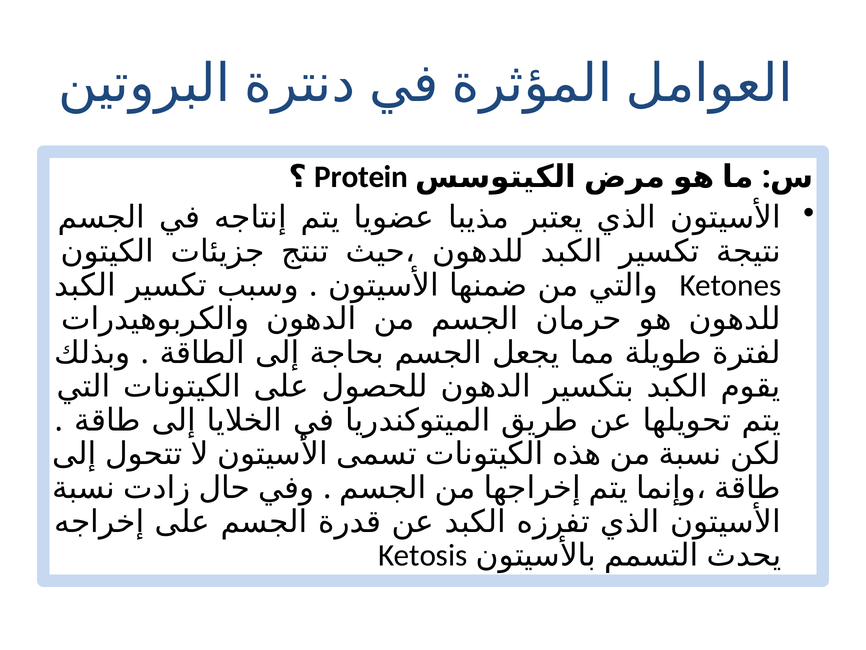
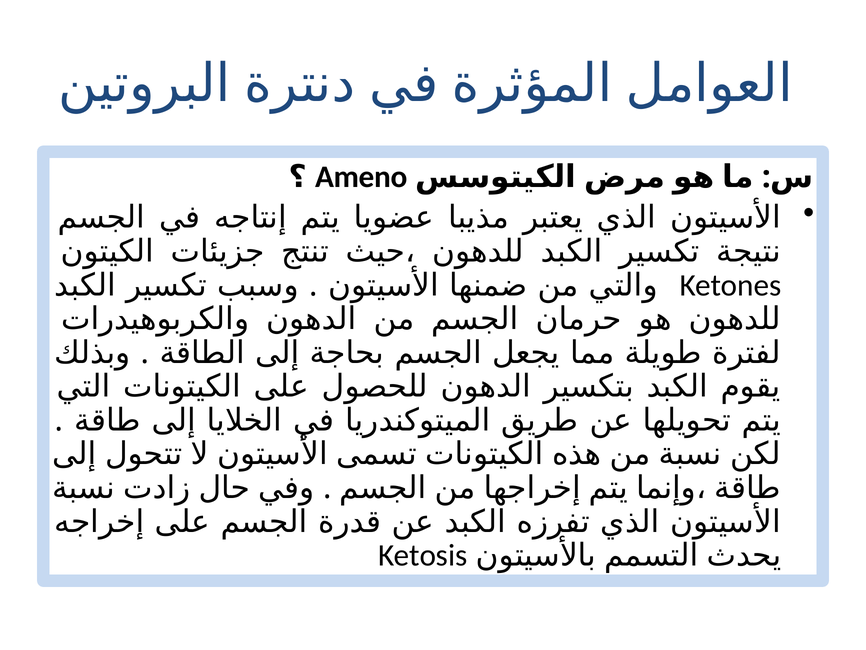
Protein: Protein -> Ameno
